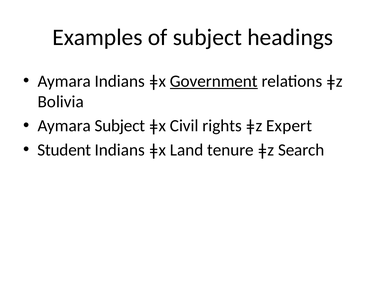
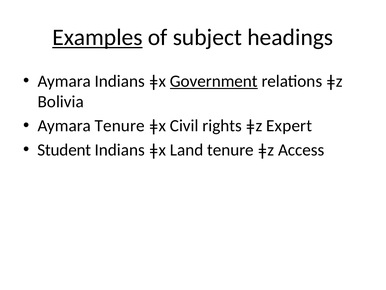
Examples underline: none -> present
Aymara Subject: Subject -> Tenure
Search: Search -> Access
